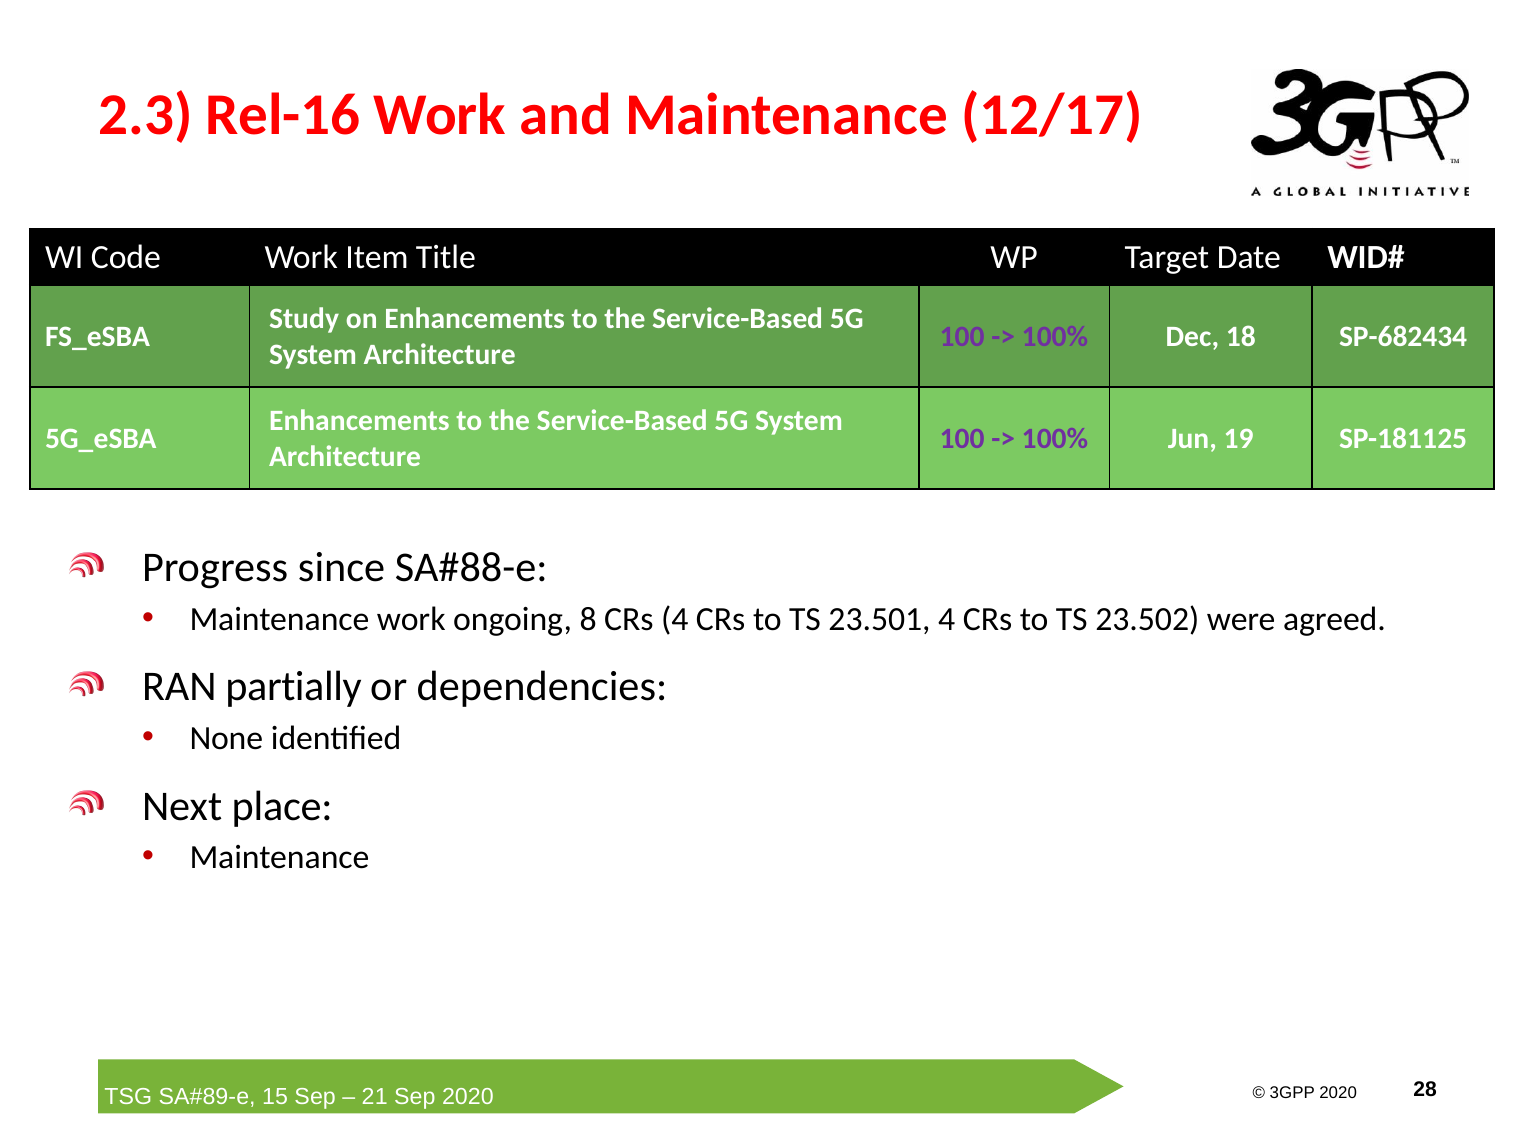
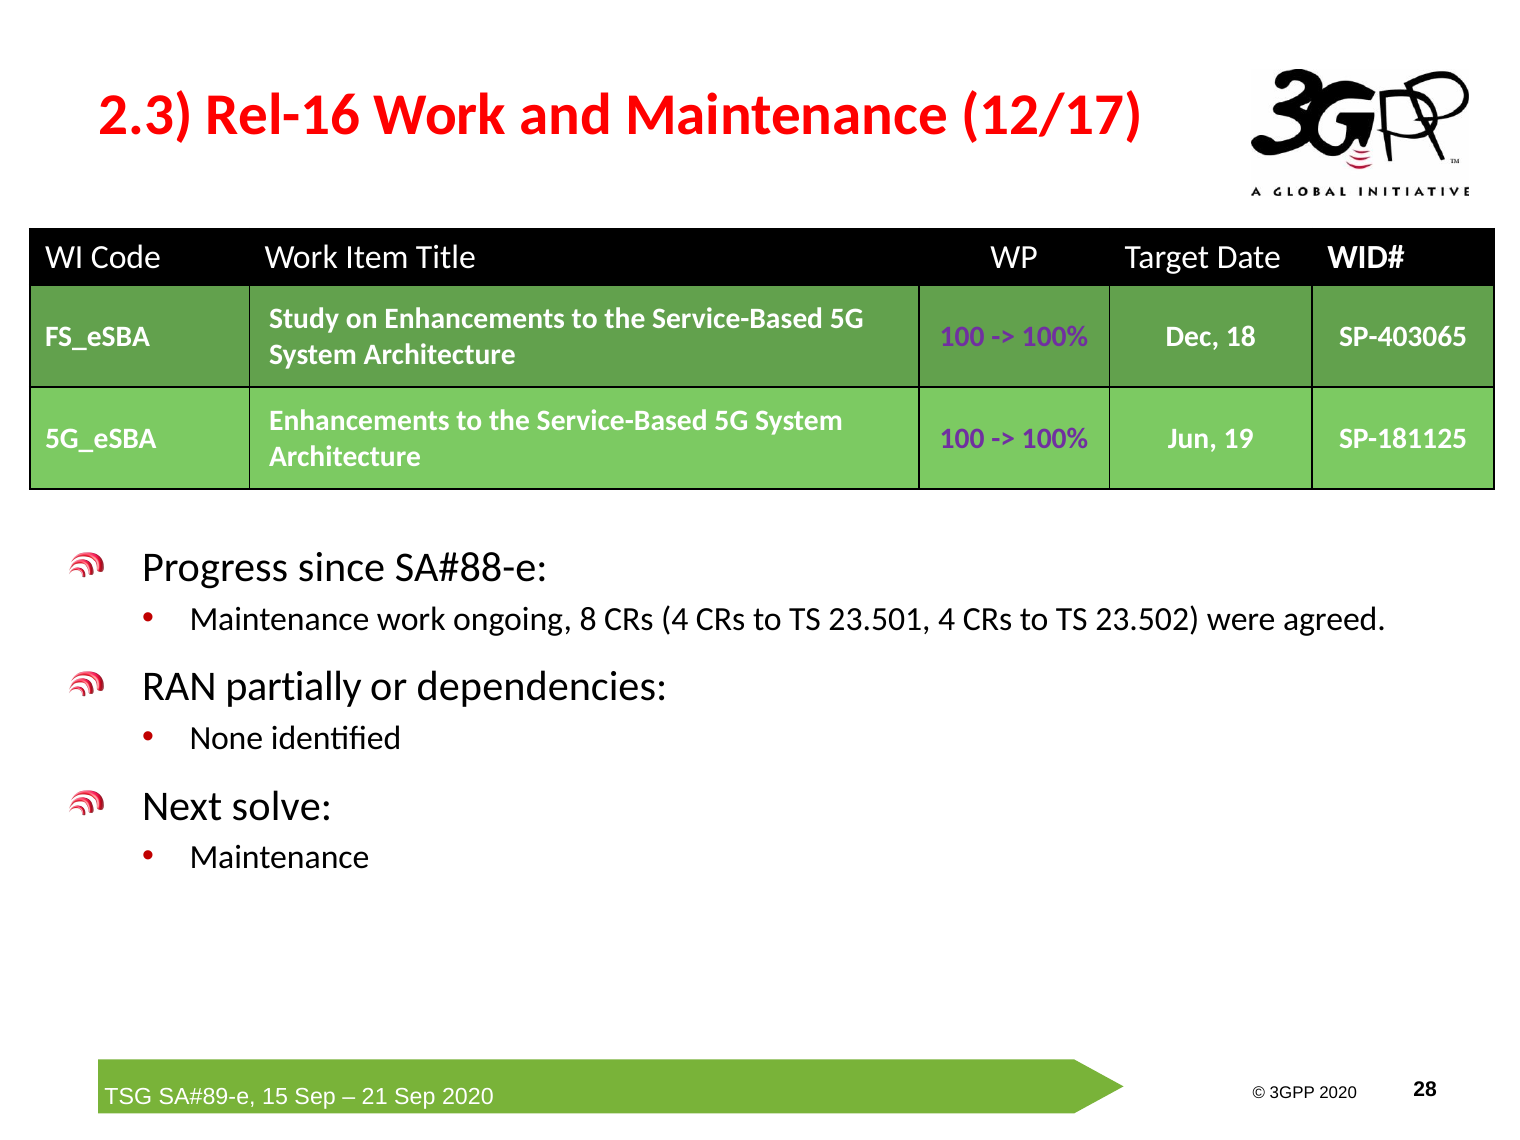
SP-682434: SP-682434 -> SP-403065
place: place -> solve
